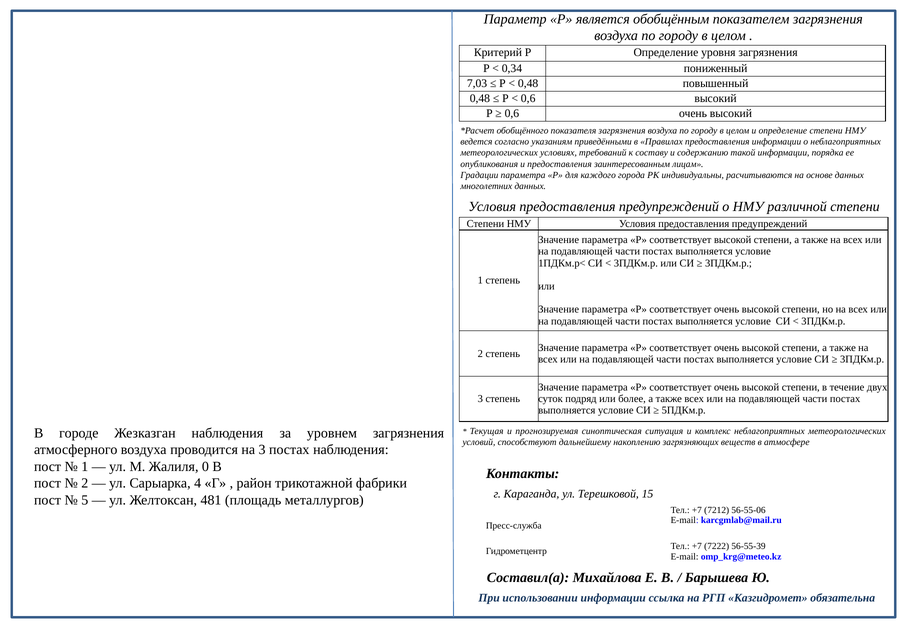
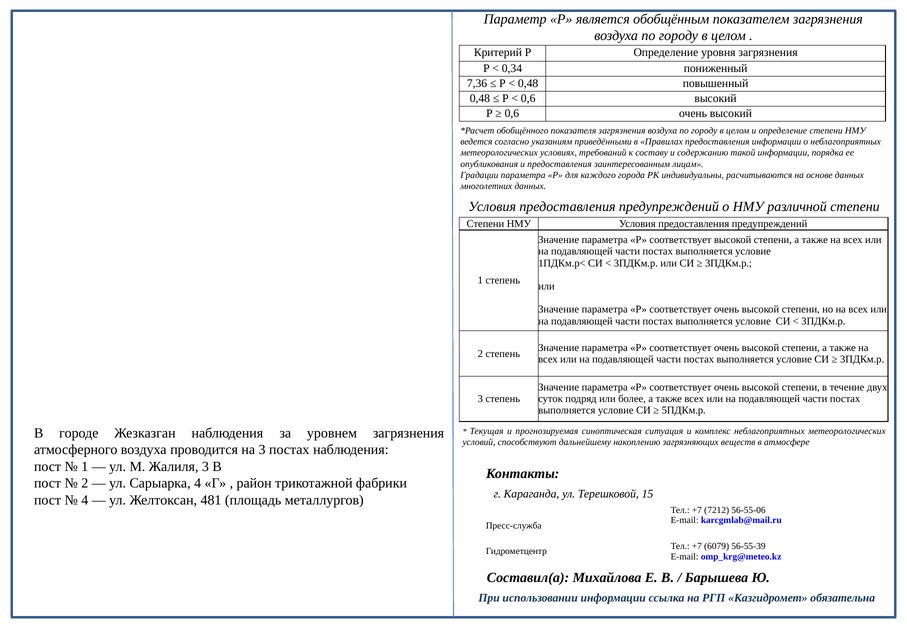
7,03: 7,03 -> 7,36
Жалиля 0: 0 -> 3
5 at (85, 500): 5 -> 4
7222: 7222 -> 6079
